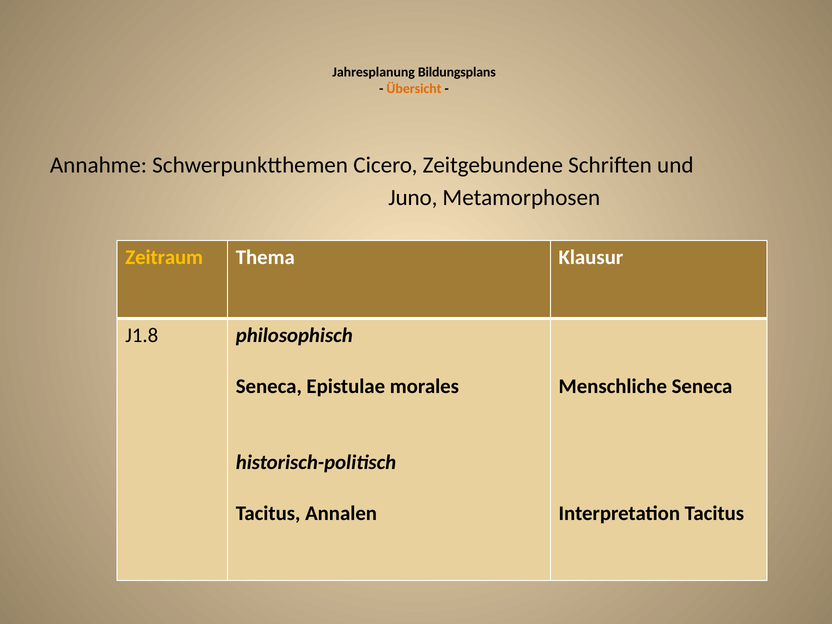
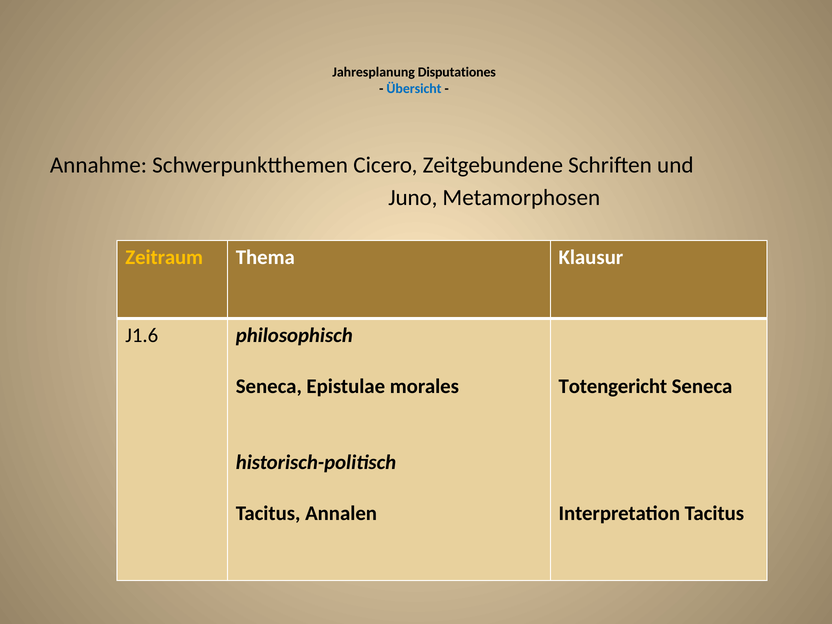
Bildungsplans: Bildungsplans -> Disputationes
Übersicht colour: orange -> blue
J1.8: J1.8 -> J1.6
Menschliche: Menschliche -> Totengericht
